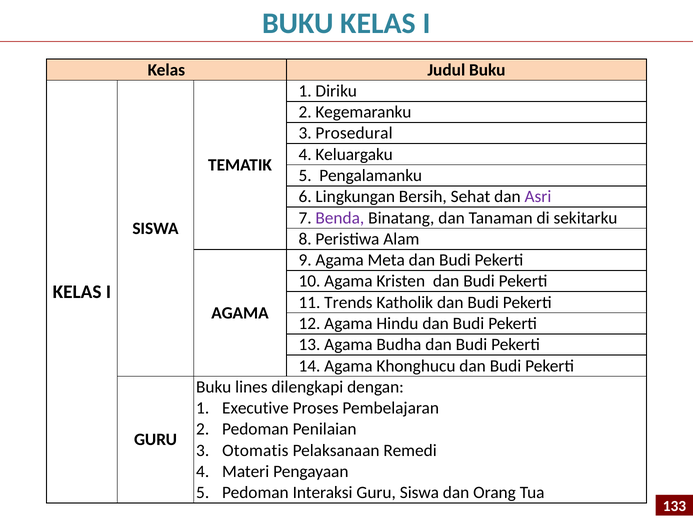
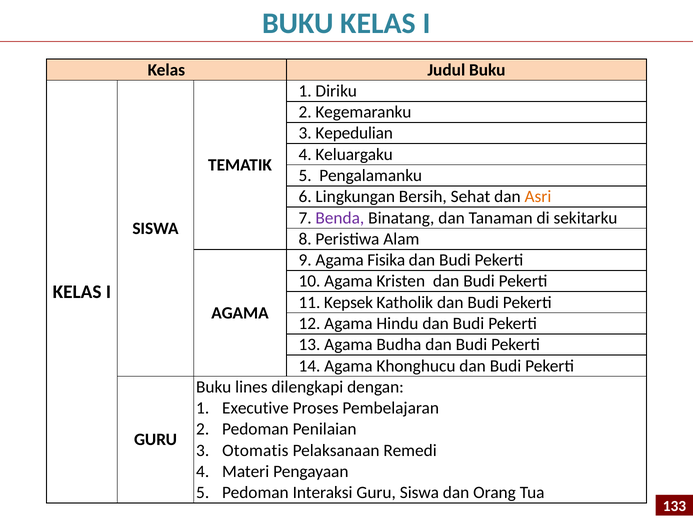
Prosedural: Prosedural -> Kepedulian
Asri colour: purple -> orange
Meta: Meta -> Fisika
Trends: Trends -> Kepsek
